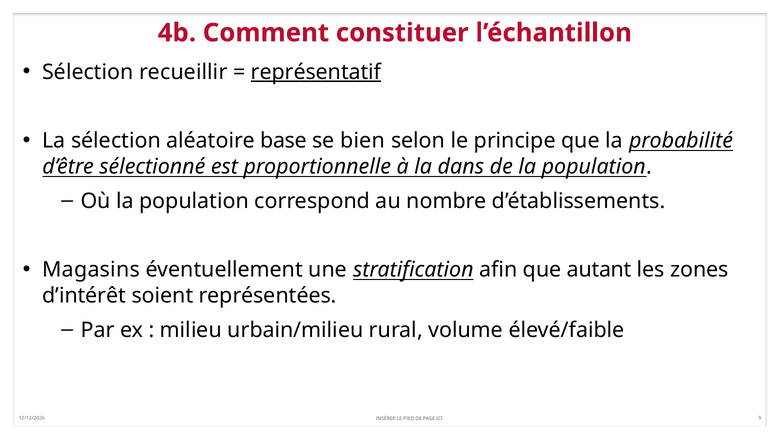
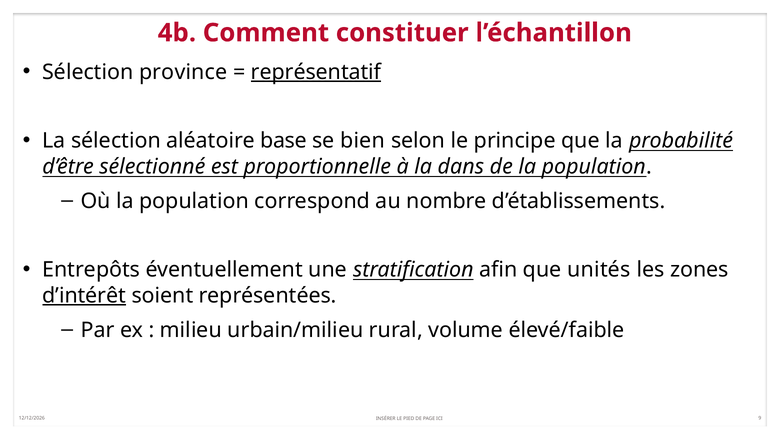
recueillir: recueillir -> province
Magasins: Magasins -> Entrepôts
autant: autant -> unités
d’intérêt underline: none -> present
